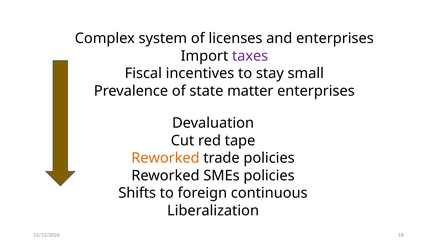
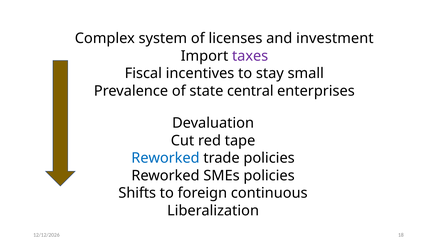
and enterprises: enterprises -> investment
matter: matter -> central
Reworked at (165, 158) colour: orange -> blue
